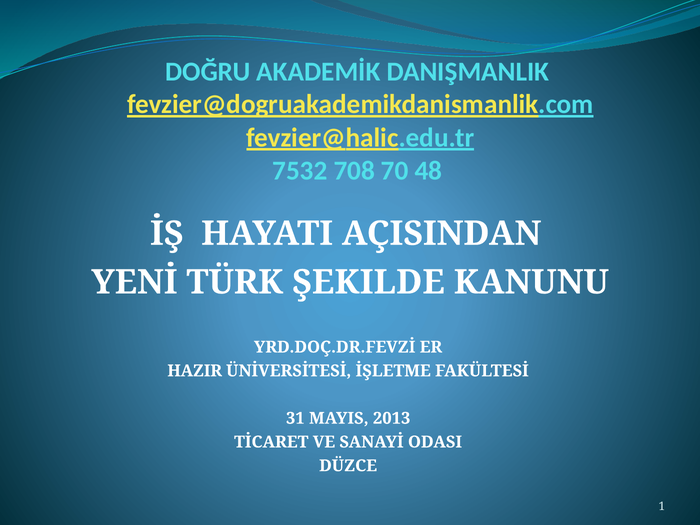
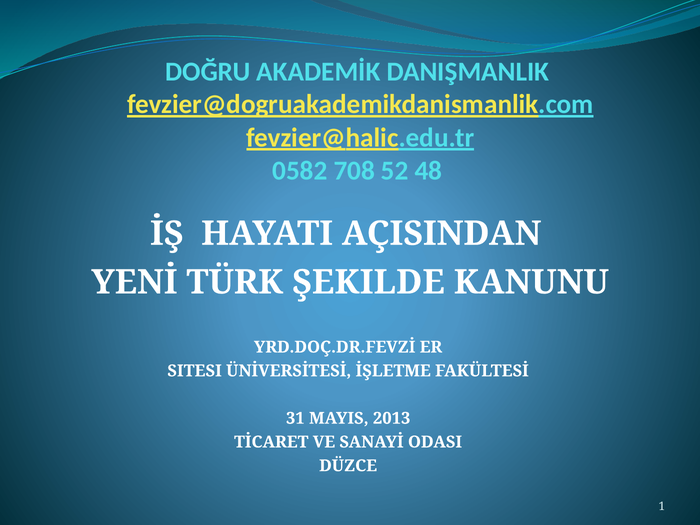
7532: 7532 -> 0582
70: 70 -> 52
HAZIR: HAZIR -> SITESI
